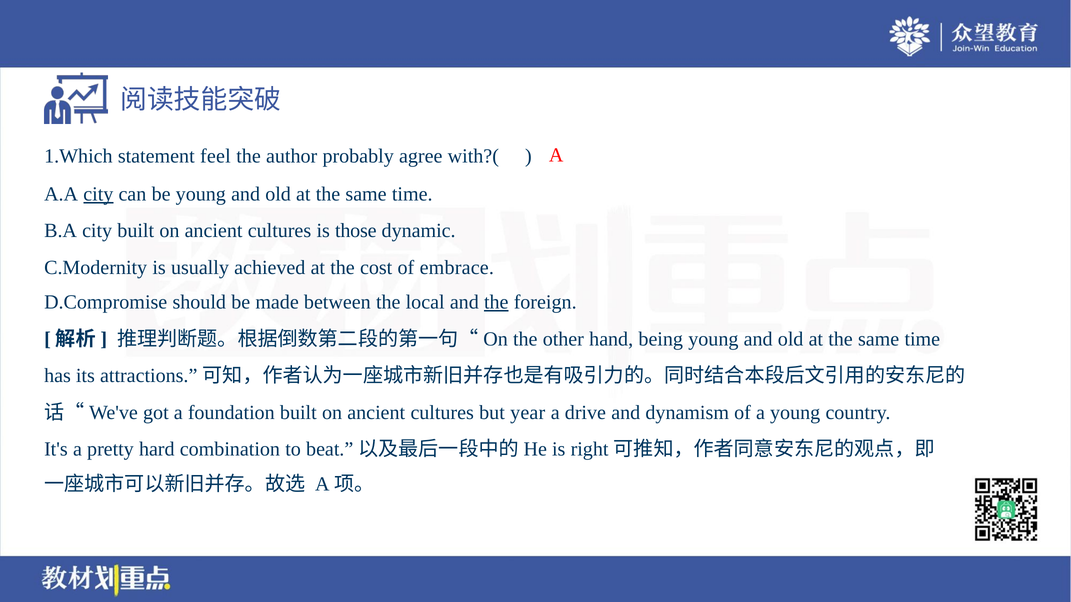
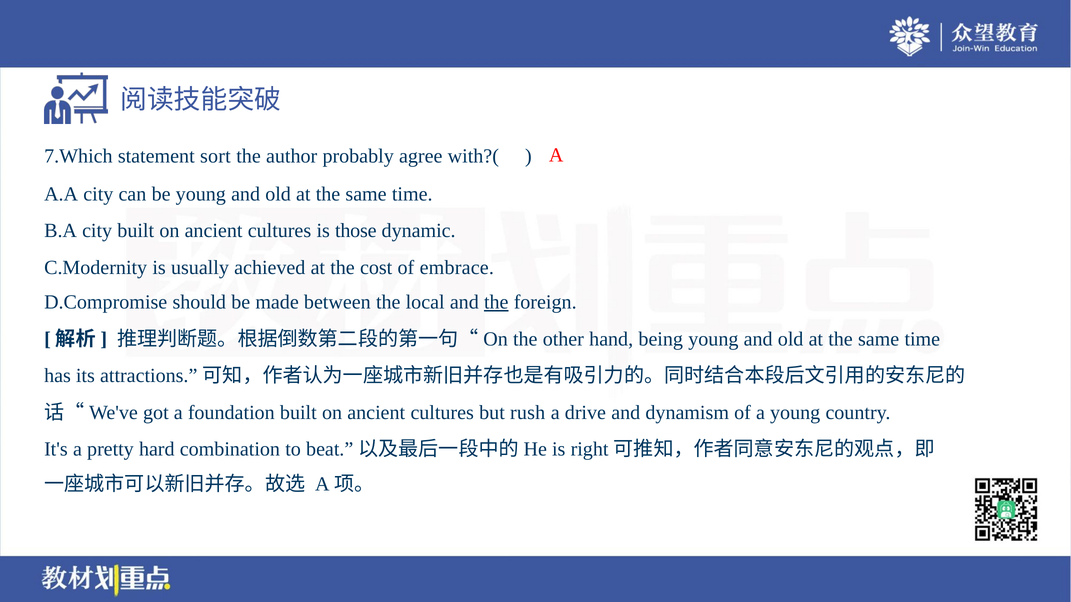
1.Which: 1.Which -> 7.Which
feel: feel -> sort
city at (98, 194) underline: present -> none
year: year -> rush
